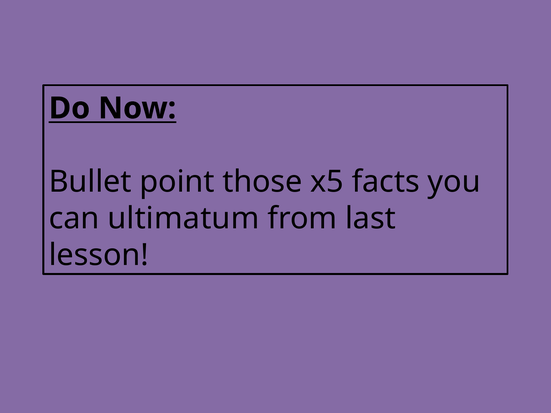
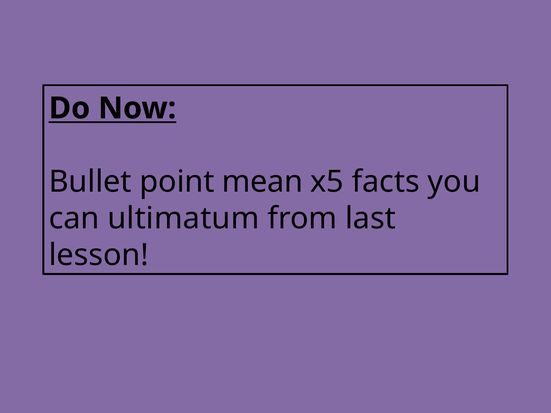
those: those -> mean
